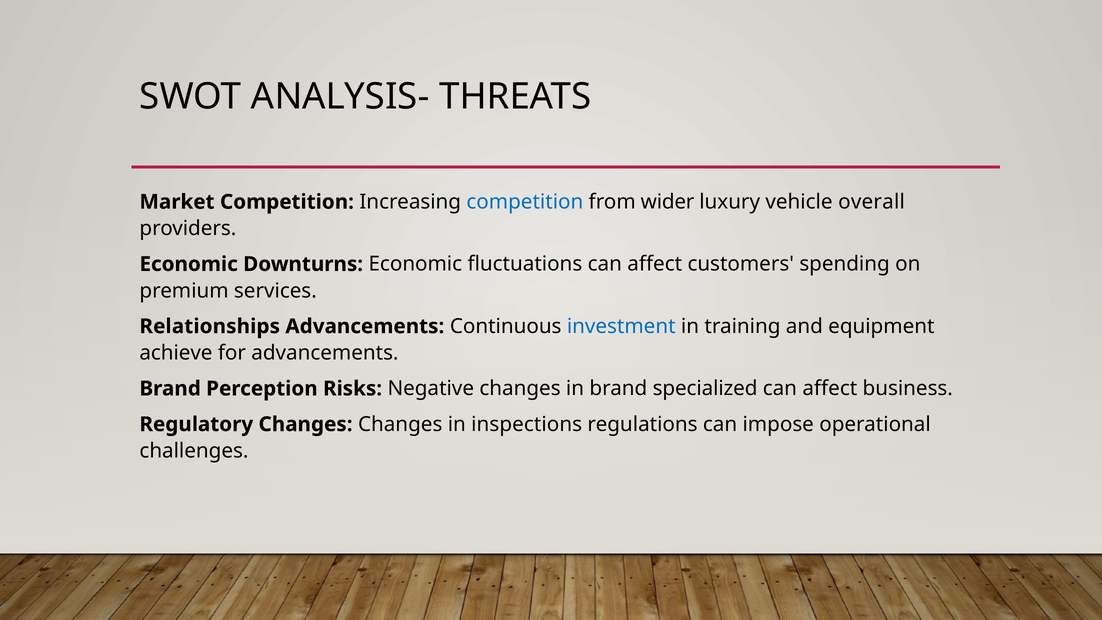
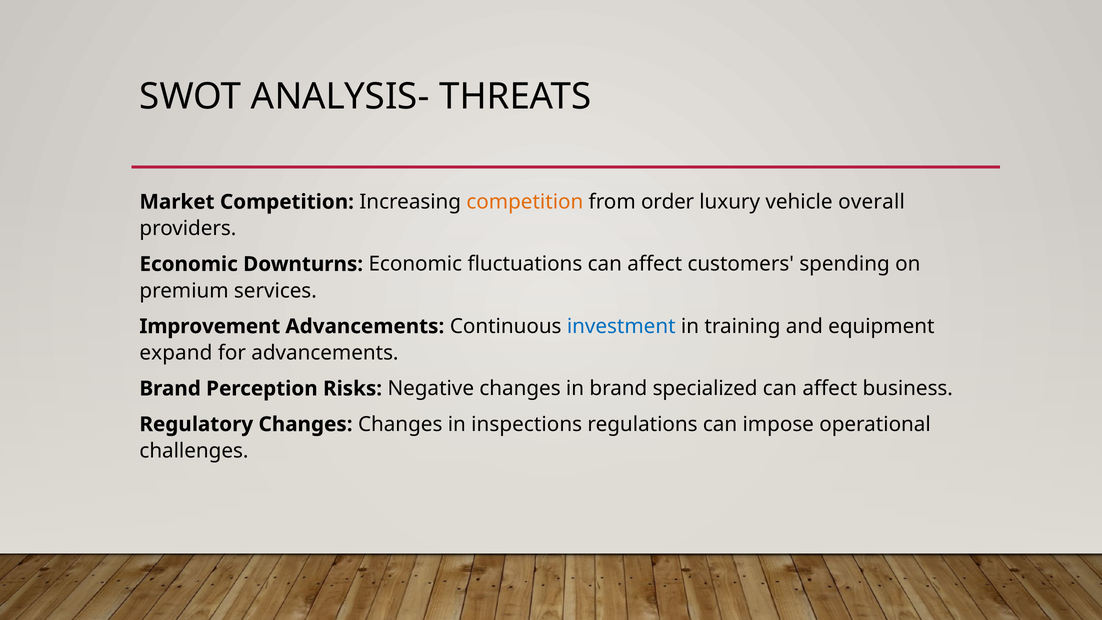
competition at (525, 202) colour: blue -> orange
wider: wider -> order
Relationships: Relationships -> Improvement
achieve: achieve -> expand
